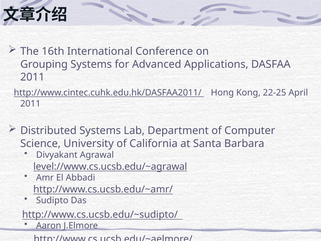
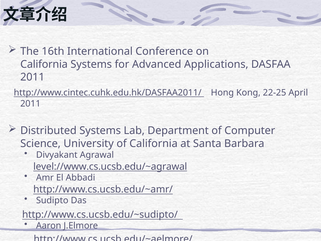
Grouping at (44, 64): Grouping -> California
